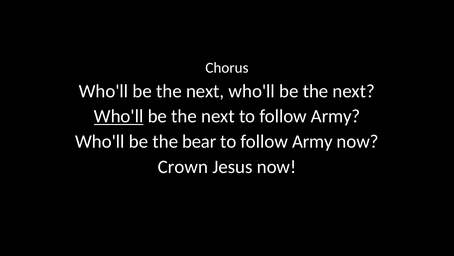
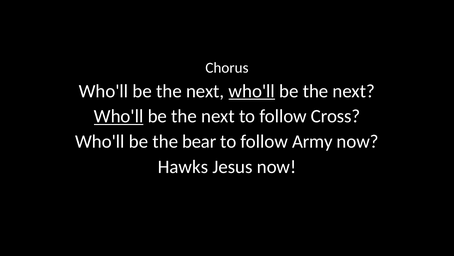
who'll at (252, 91) underline: none -> present
next to follow Army: Army -> Cross
Crown: Crown -> Hawks
